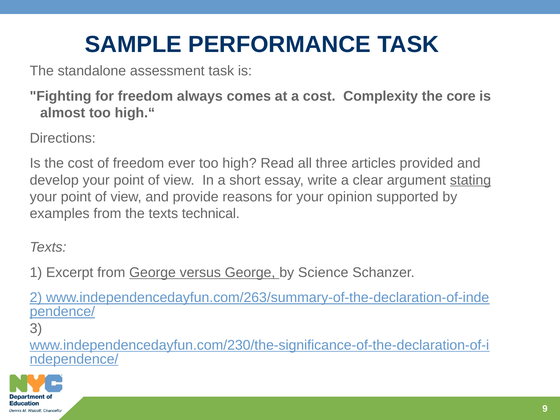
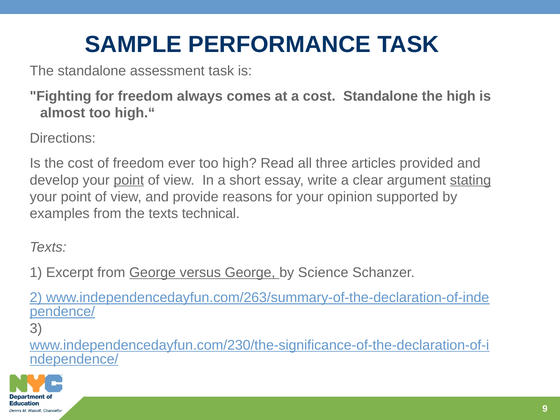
cost Complexity: Complexity -> Standalone
the core: core -> high
point at (129, 180) underline: none -> present
